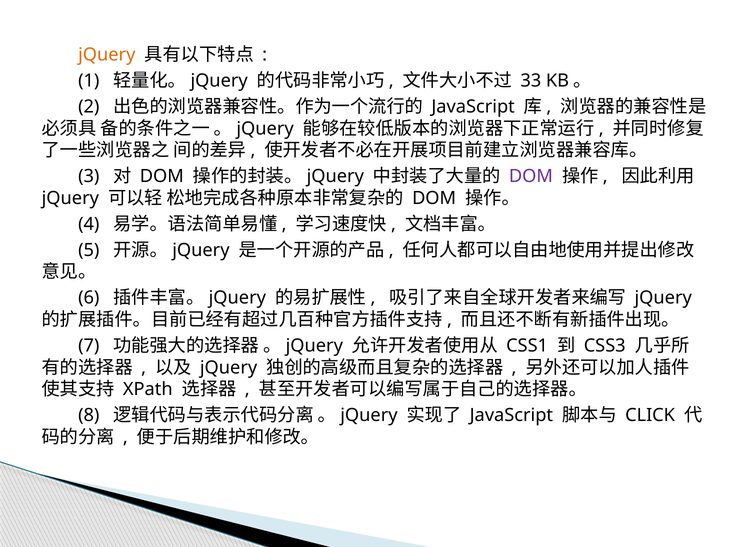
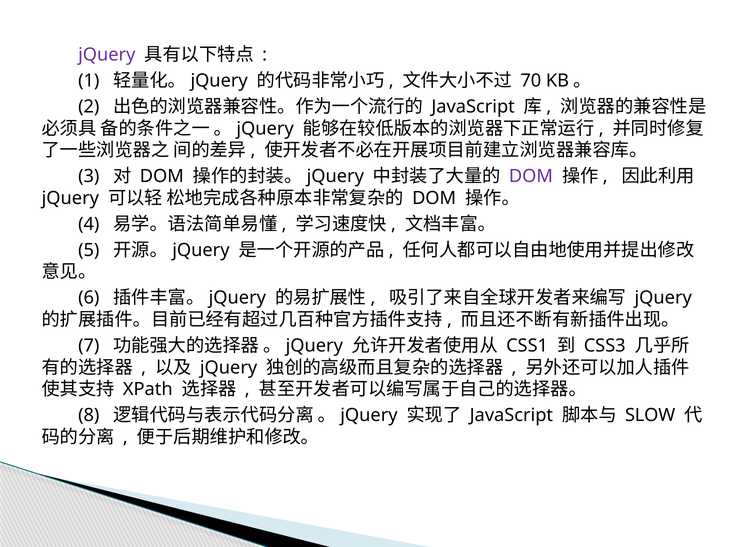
jQuery at (107, 55) colour: orange -> purple
33: 33 -> 70
CLICK: CLICK -> SLOW
